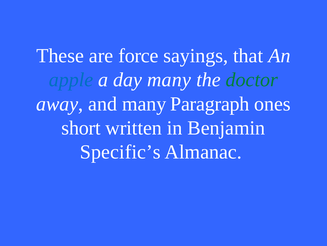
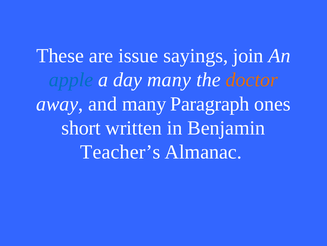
force: force -> issue
that: that -> join
doctor colour: green -> orange
Specific’s: Specific’s -> Teacher’s
